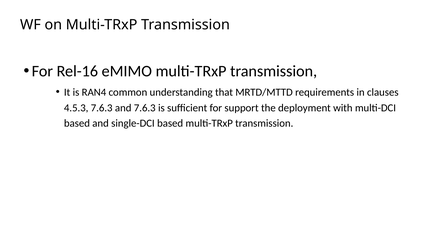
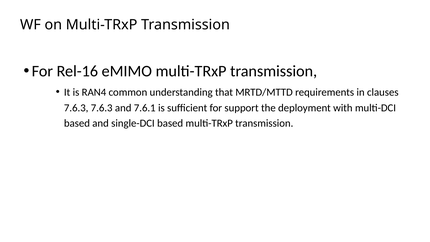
4.5.3 at (76, 108): 4.5.3 -> 7.6.3
and 7.6.3: 7.6.3 -> 7.6.1
